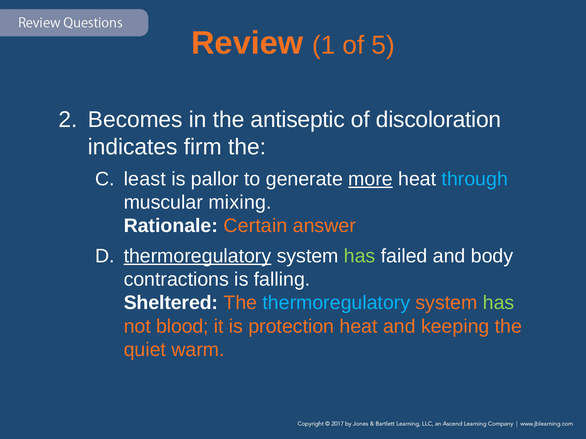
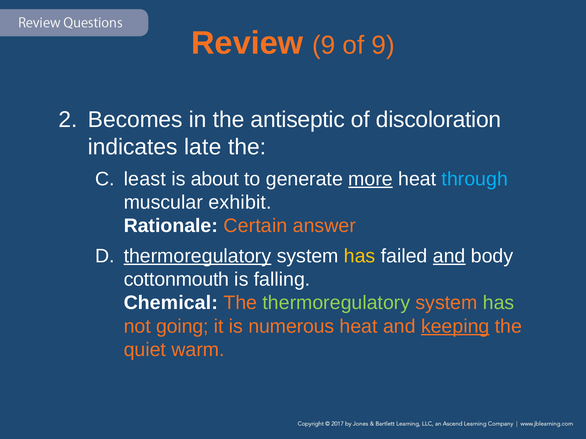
Review 1: 1 -> 9
of 5: 5 -> 9
firm: firm -> late
pallor: pallor -> about
mixing: mixing -> exhibit
has at (360, 256) colour: light green -> yellow
and at (449, 256) underline: none -> present
contractions: contractions -> cottonmouth
Sheltered: Sheltered -> Chemical
thermoregulatory at (336, 303) colour: light blue -> light green
blood: blood -> going
protection: protection -> numerous
keeping underline: none -> present
